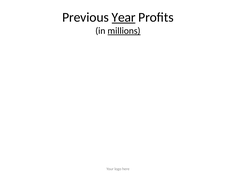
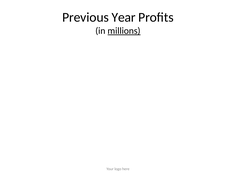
Year underline: present -> none
